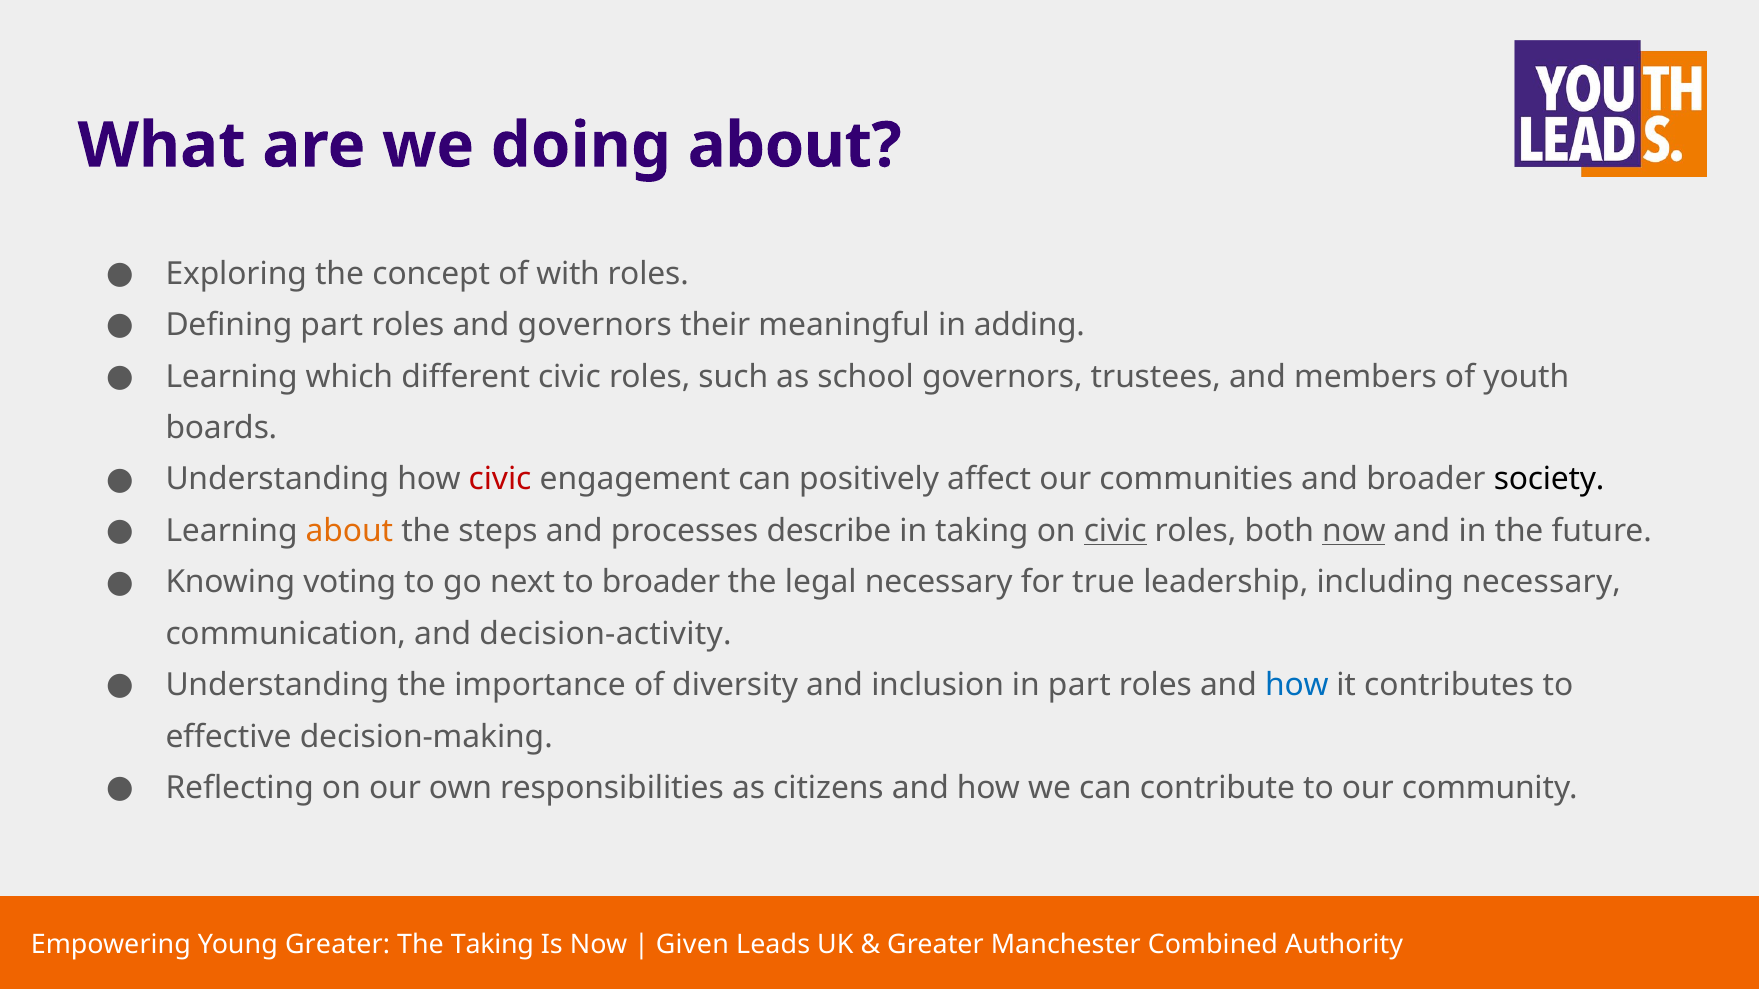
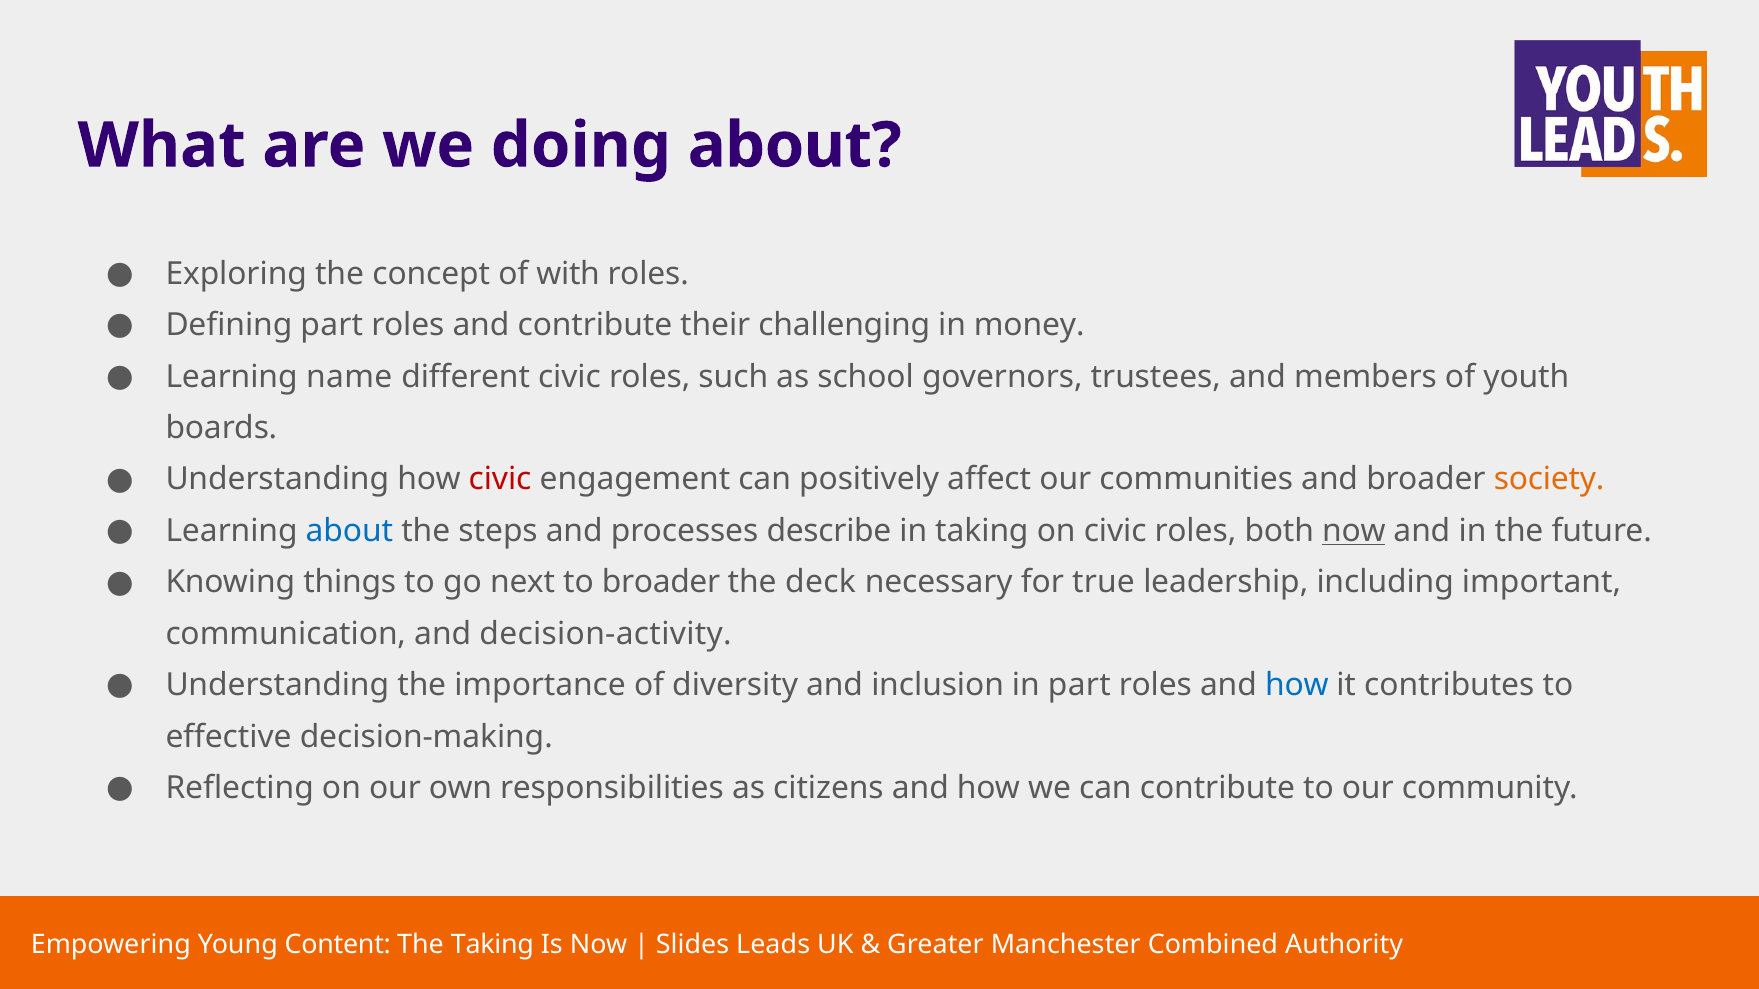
and governors: governors -> contribute
meaningful: meaningful -> challenging
adding: adding -> money
which: which -> name
society colour: black -> orange
about at (349, 531) colour: orange -> blue
civic at (1115, 531) underline: present -> none
voting: voting -> things
legal: legal -> deck
including necessary: necessary -> important
Greater at (338, 945): Greater -> Content
Given: Given -> Slides
